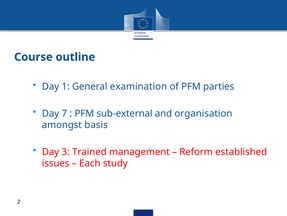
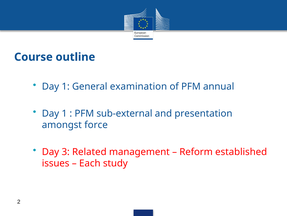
parties: parties -> annual
7 at (64, 113): 7 -> 1
organisation: organisation -> presentation
basis: basis -> force
Trained: Trained -> Related
